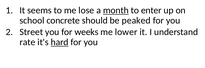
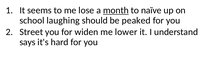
enter: enter -> naïve
concrete: concrete -> laughing
weeks: weeks -> widen
rate: rate -> says
hard underline: present -> none
